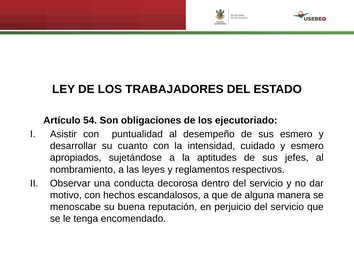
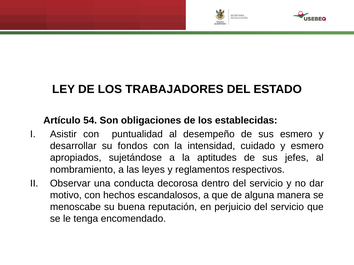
ejecutoriado: ejecutoriado -> establecidas
cuanto: cuanto -> fondos
